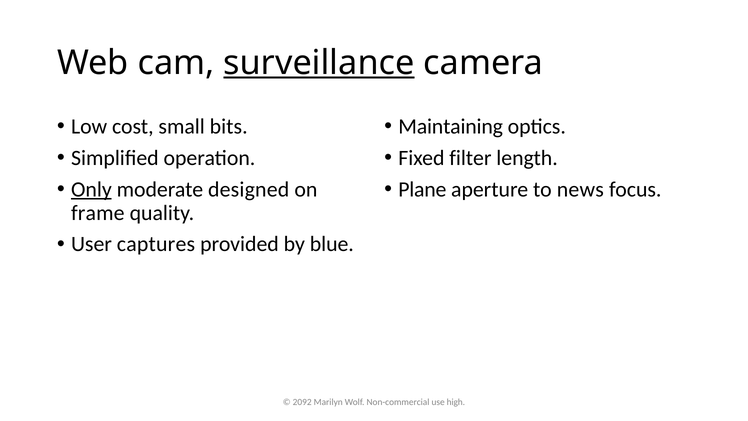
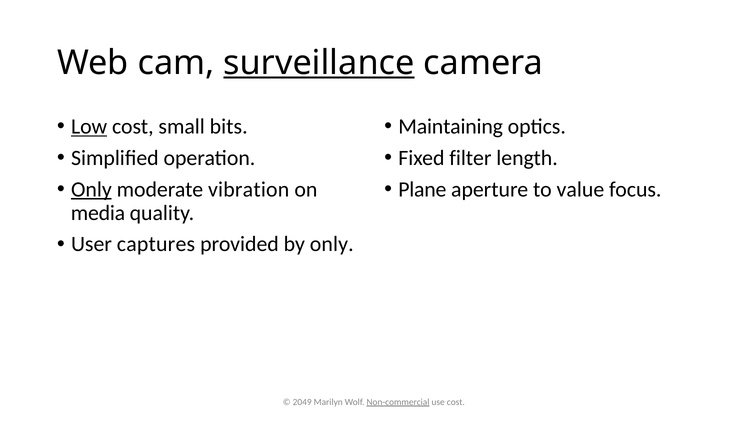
Low underline: none -> present
designed: designed -> vibration
news: news -> value
frame: frame -> media
by blue: blue -> only
2092: 2092 -> 2049
Non-commercial underline: none -> present
use high: high -> cost
